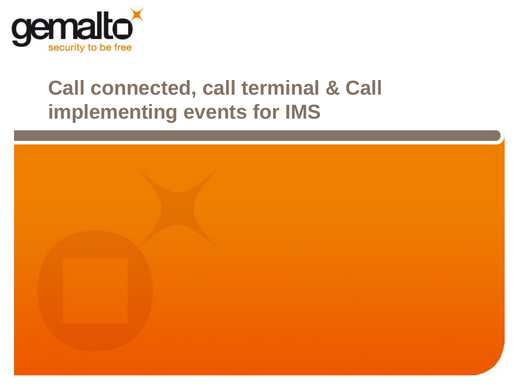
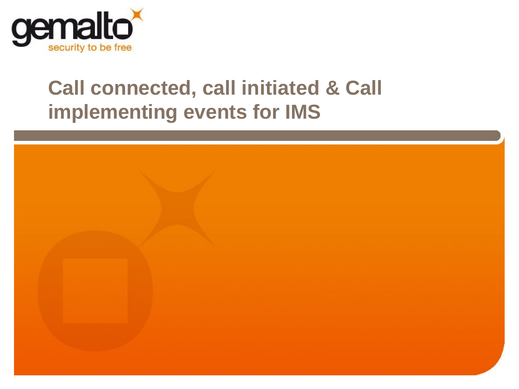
terminal: terminal -> initiated
